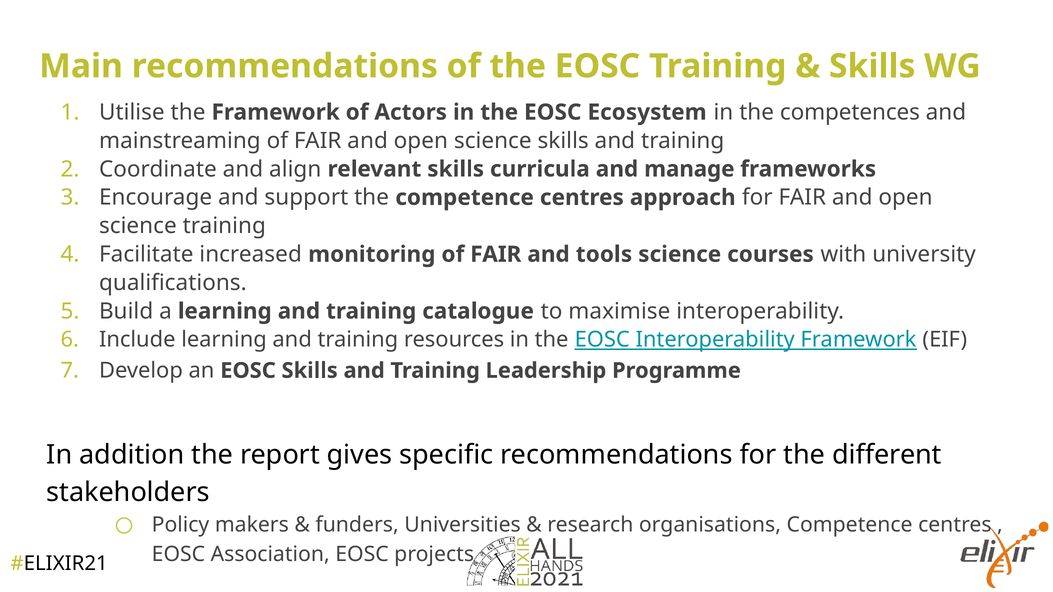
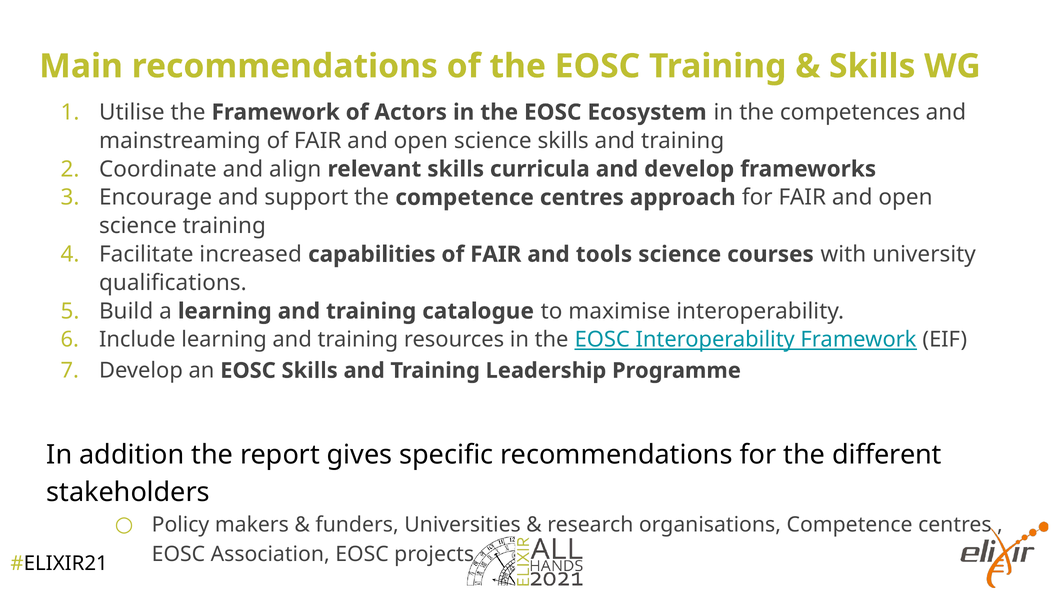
and manage: manage -> develop
monitoring: monitoring -> capabilities
